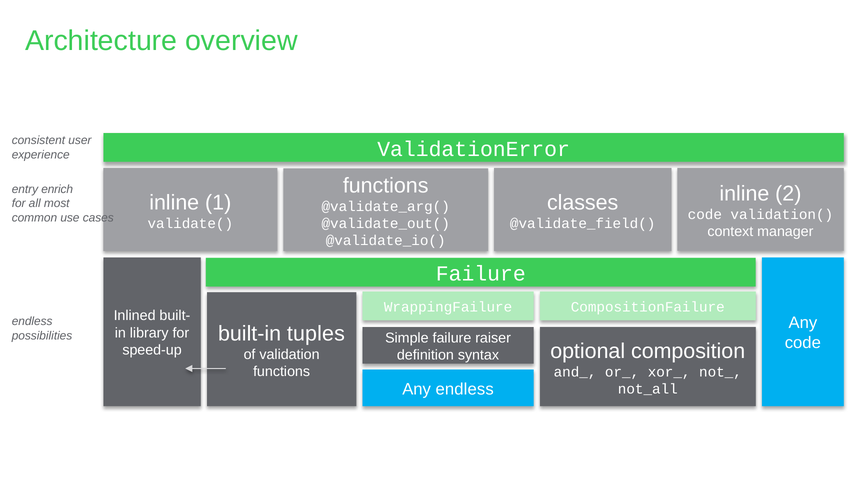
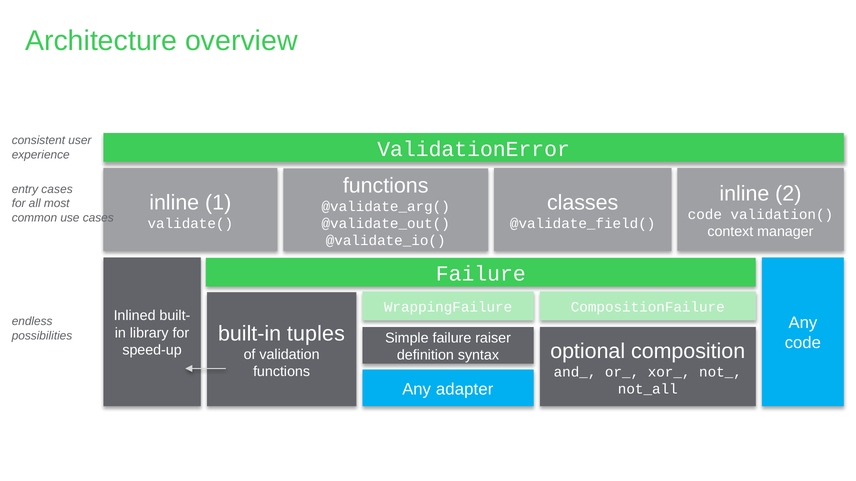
entry enrich: enrich -> cases
Any endless: endless -> adapter
